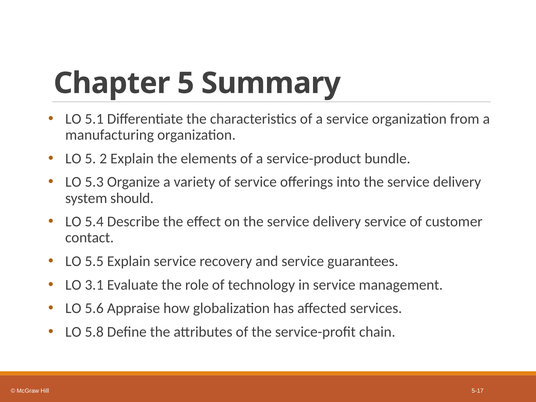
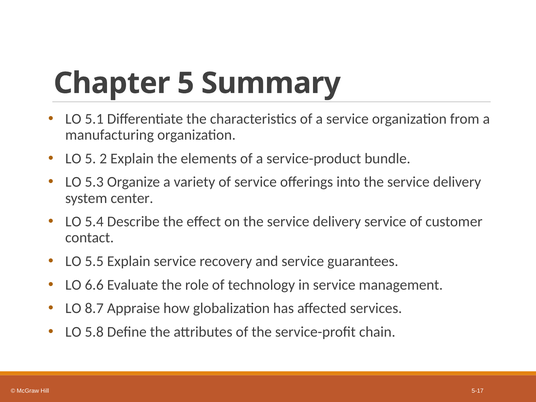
should: should -> center
3.1: 3.1 -> 6.6
5.6: 5.6 -> 8.7
